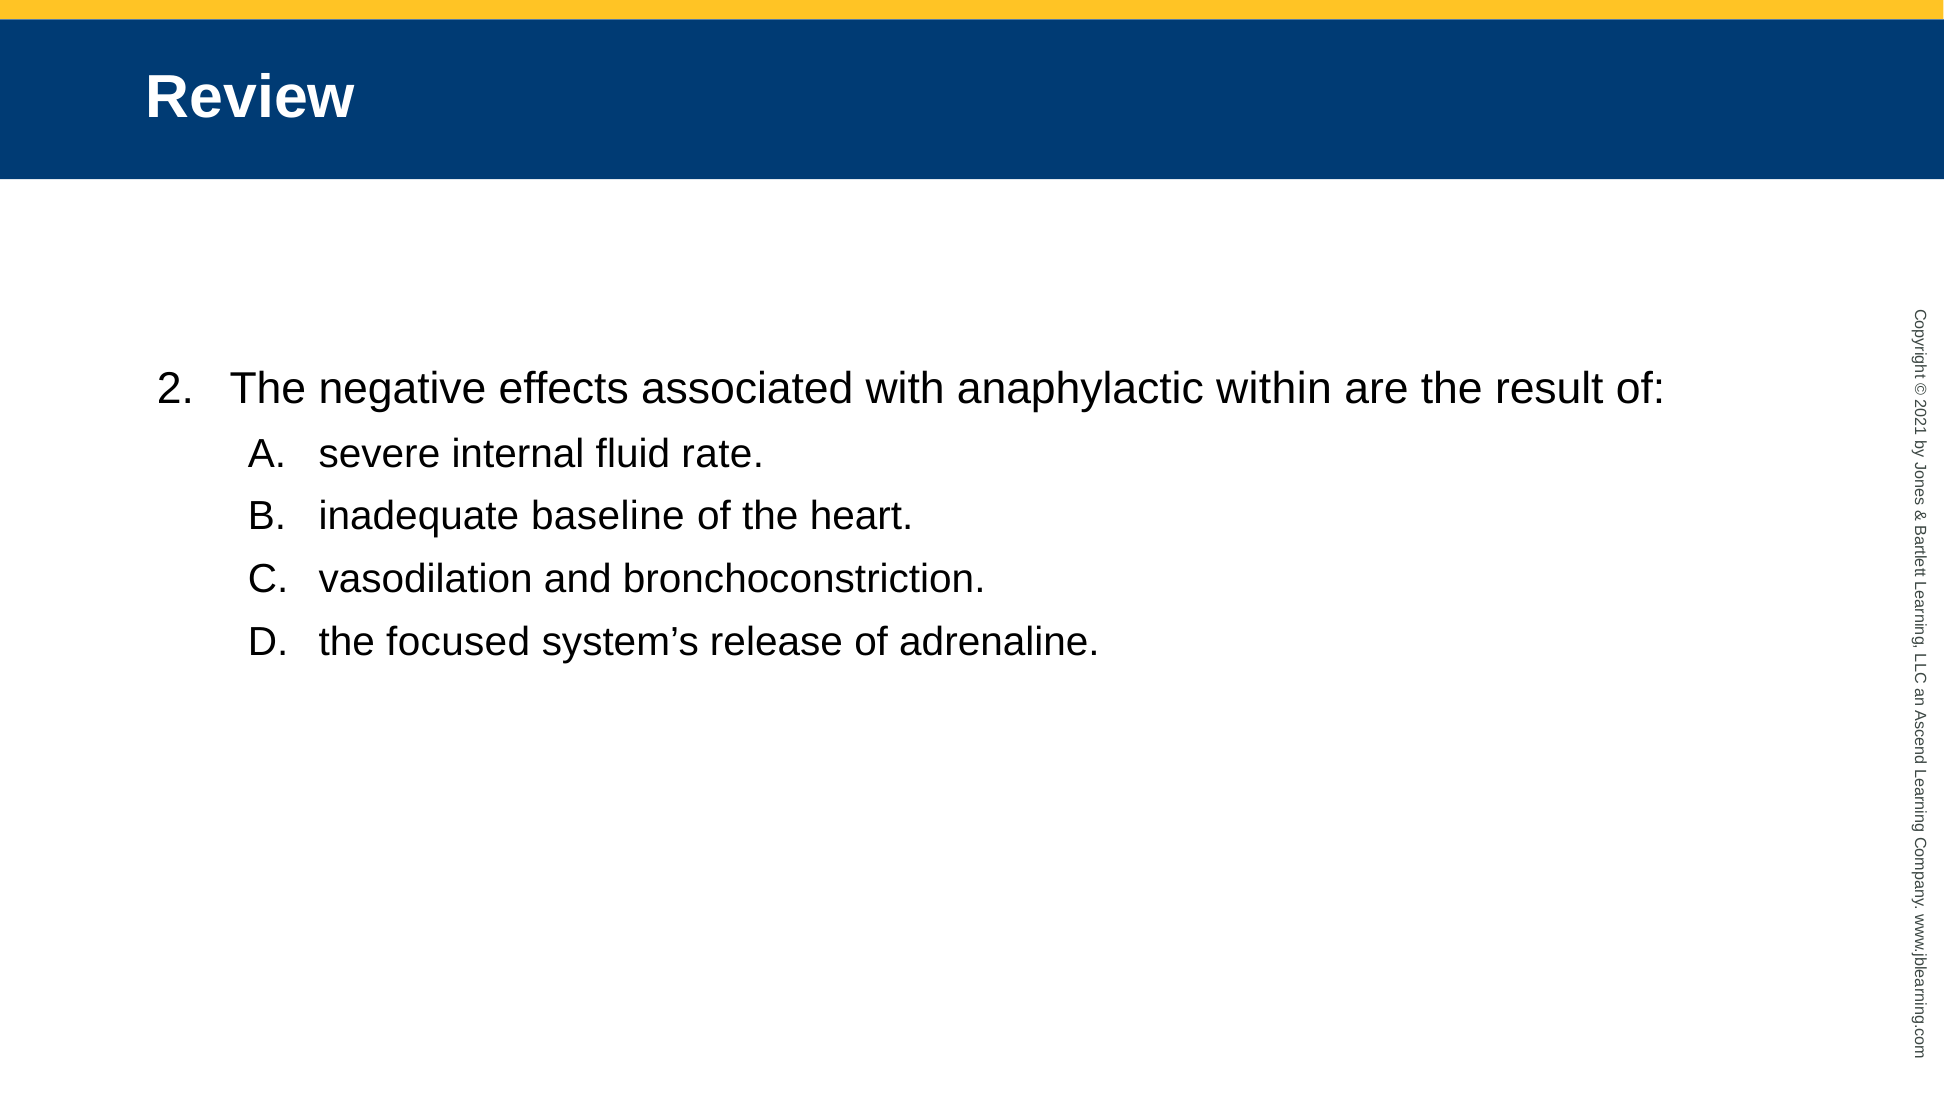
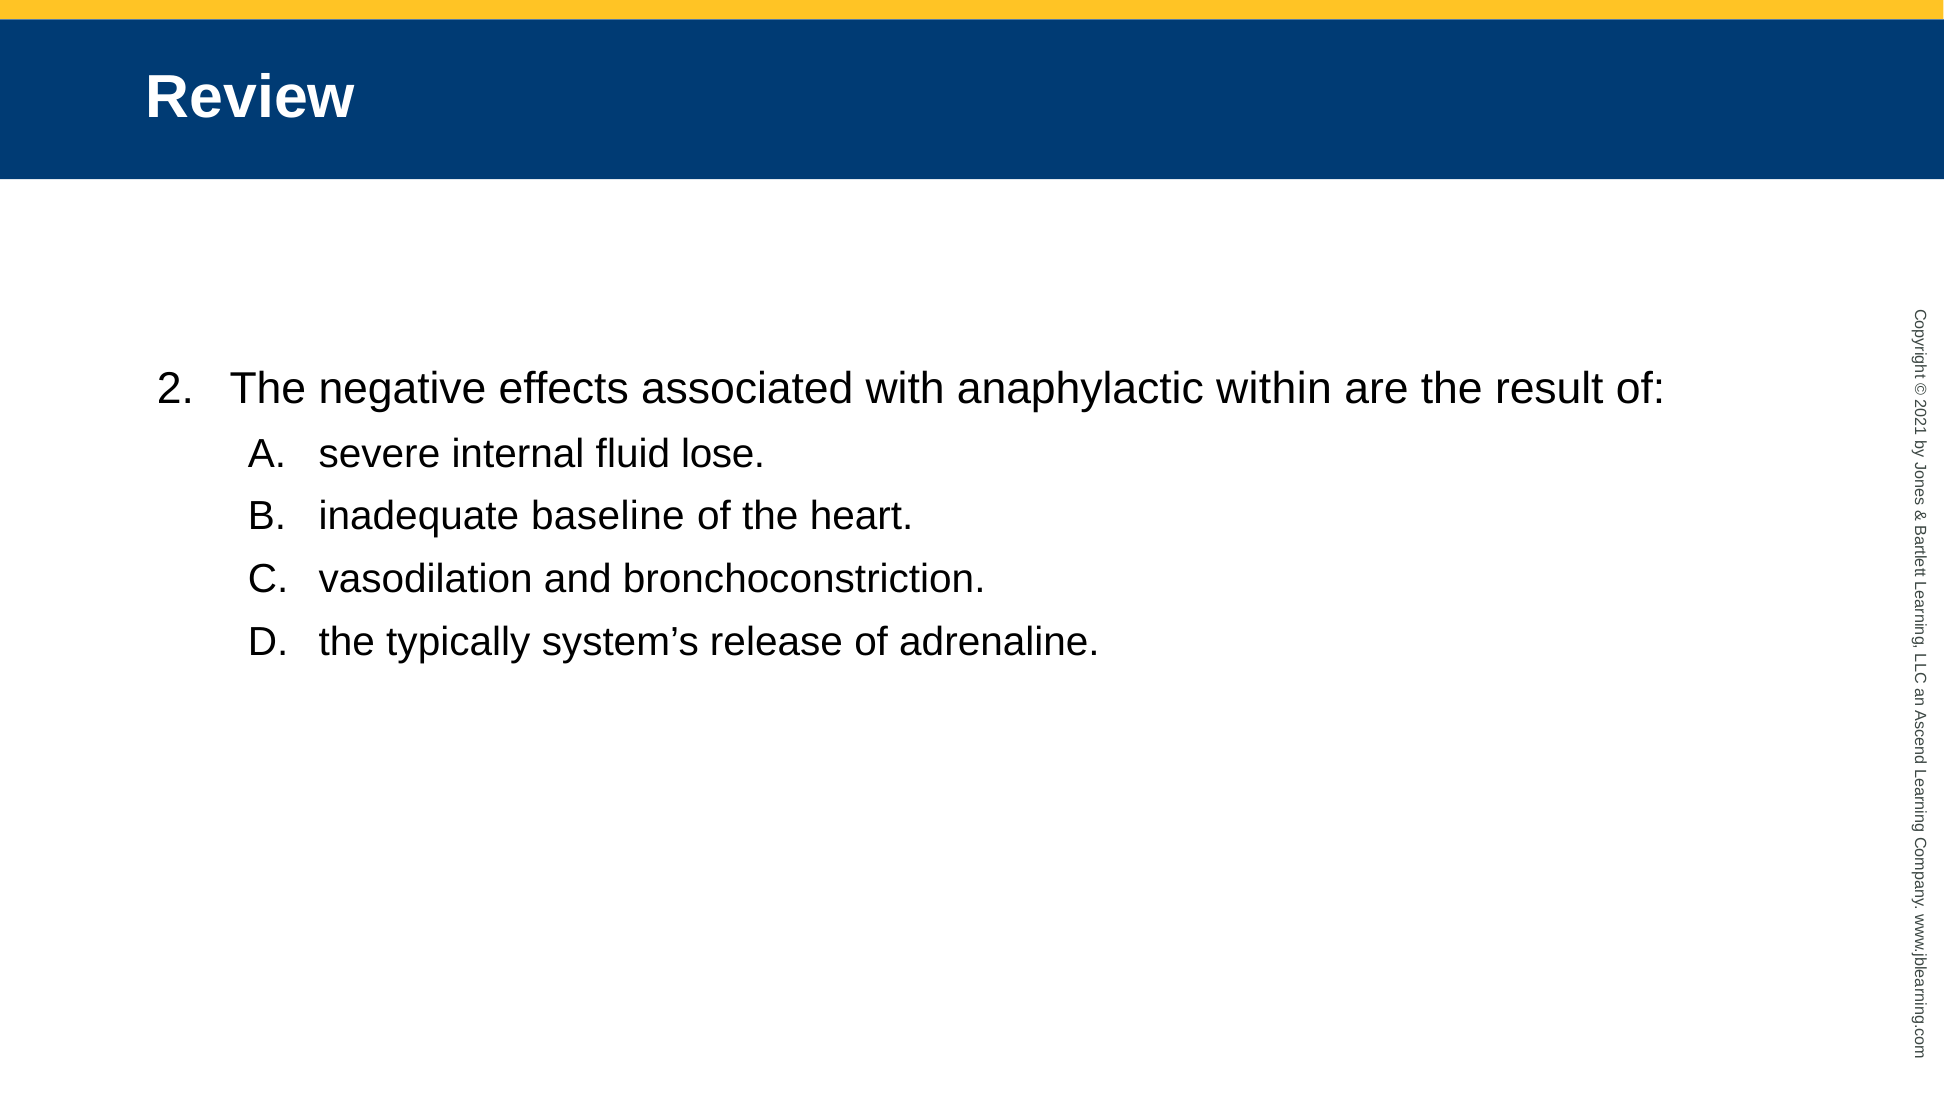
rate: rate -> lose
focused: focused -> typically
